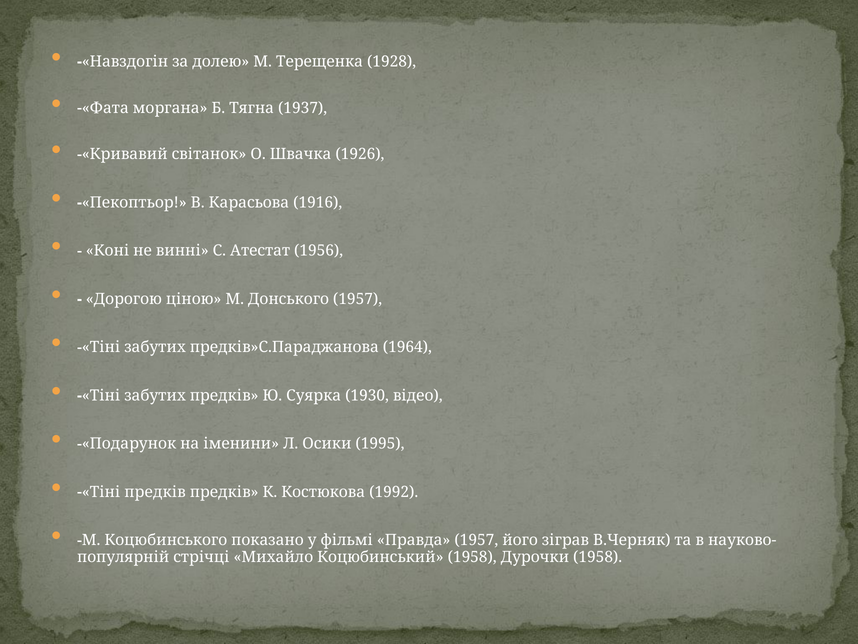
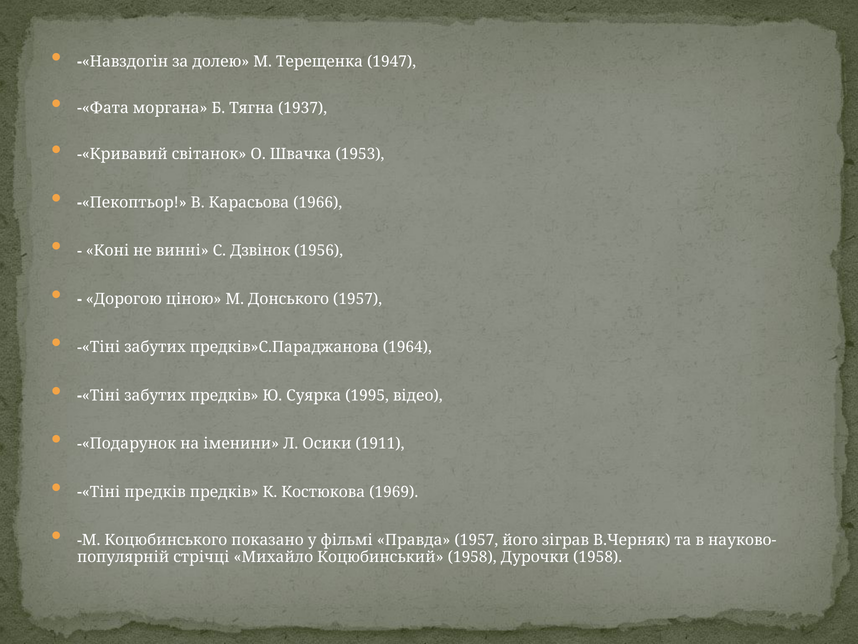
1928: 1928 -> 1947
1926: 1926 -> 1953
1916: 1916 -> 1966
Атестат: Атестат -> Дзвінок
1930: 1930 -> 1995
1995: 1995 -> 1911
1992: 1992 -> 1969
